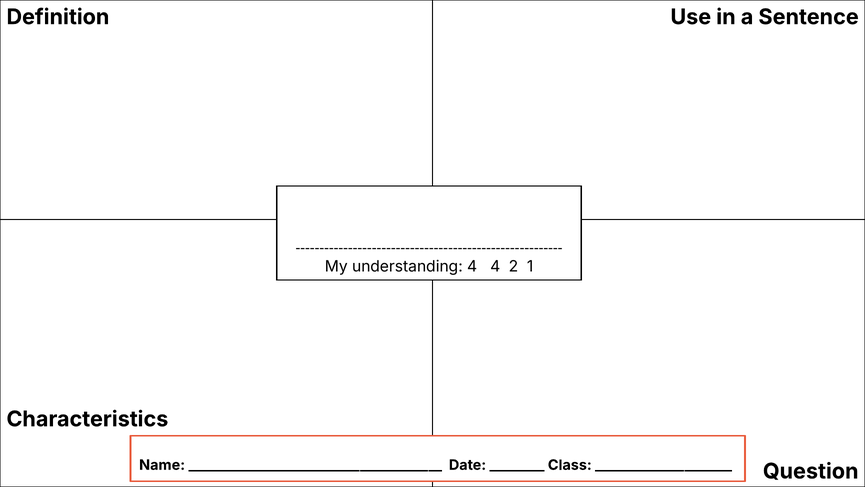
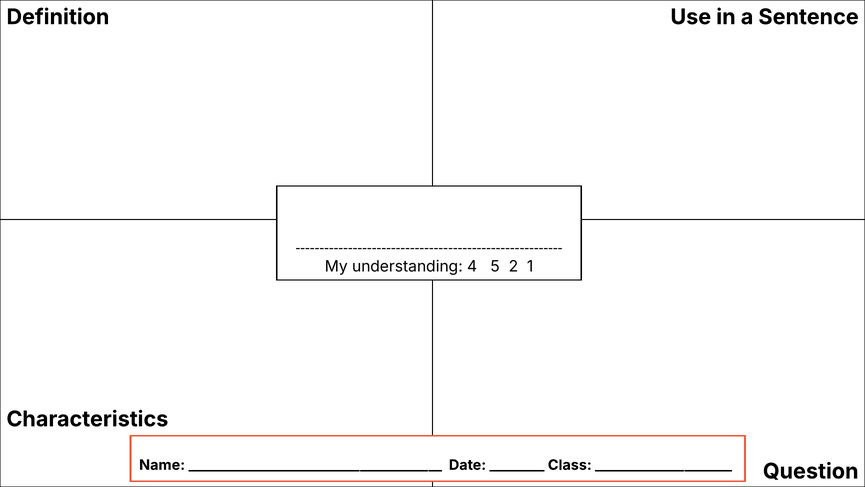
4 4: 4 -> 5
